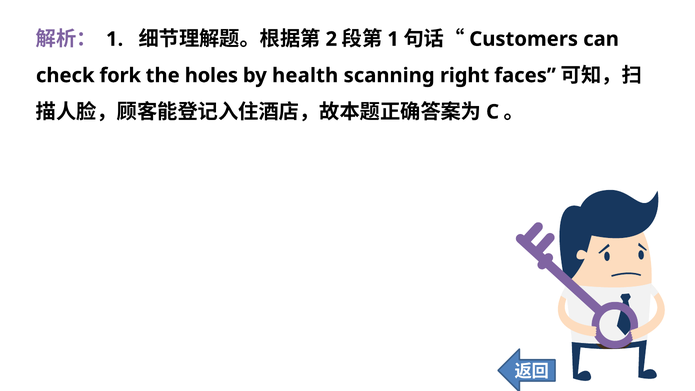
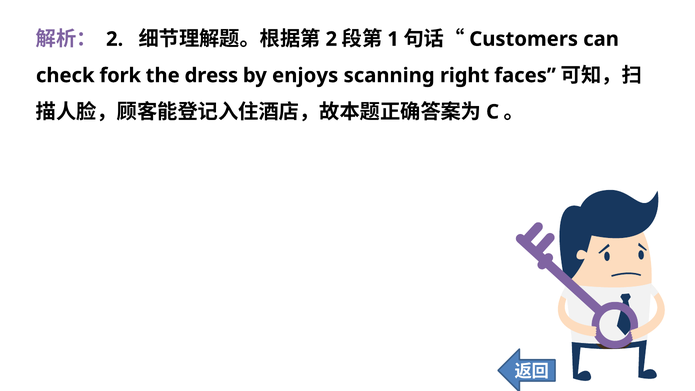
1 at (115, 39): 1 -> 2
holes: holes -> dress
health: health -> enjoys
